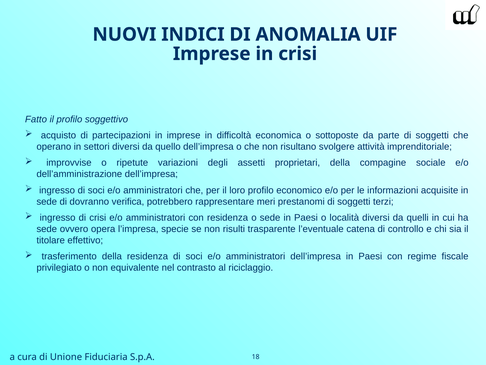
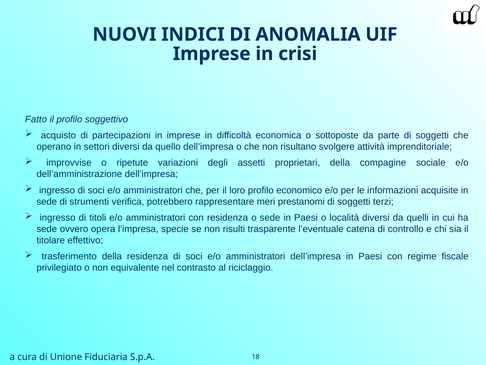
dovranno: dovranno -> strumenti
di crisi: crisi -> titoli
